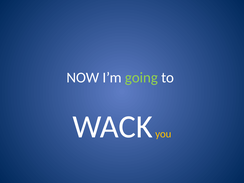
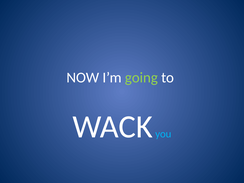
you colour: yellow -> light blue
